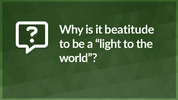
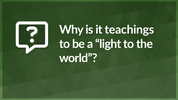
beatitude: beatitude -> teachings
